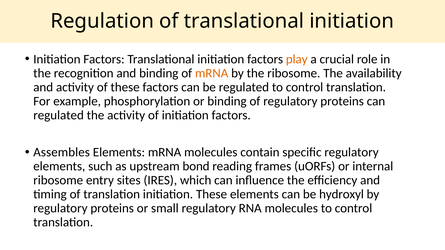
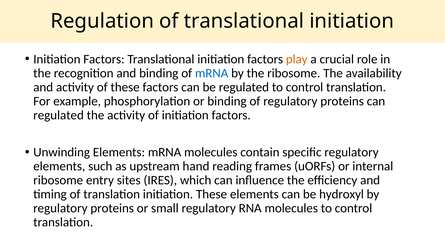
mRNA at (212, 73) colour: orange -> blue
Assembles: Assembles -> Unwinding
bond: bond -> hand
